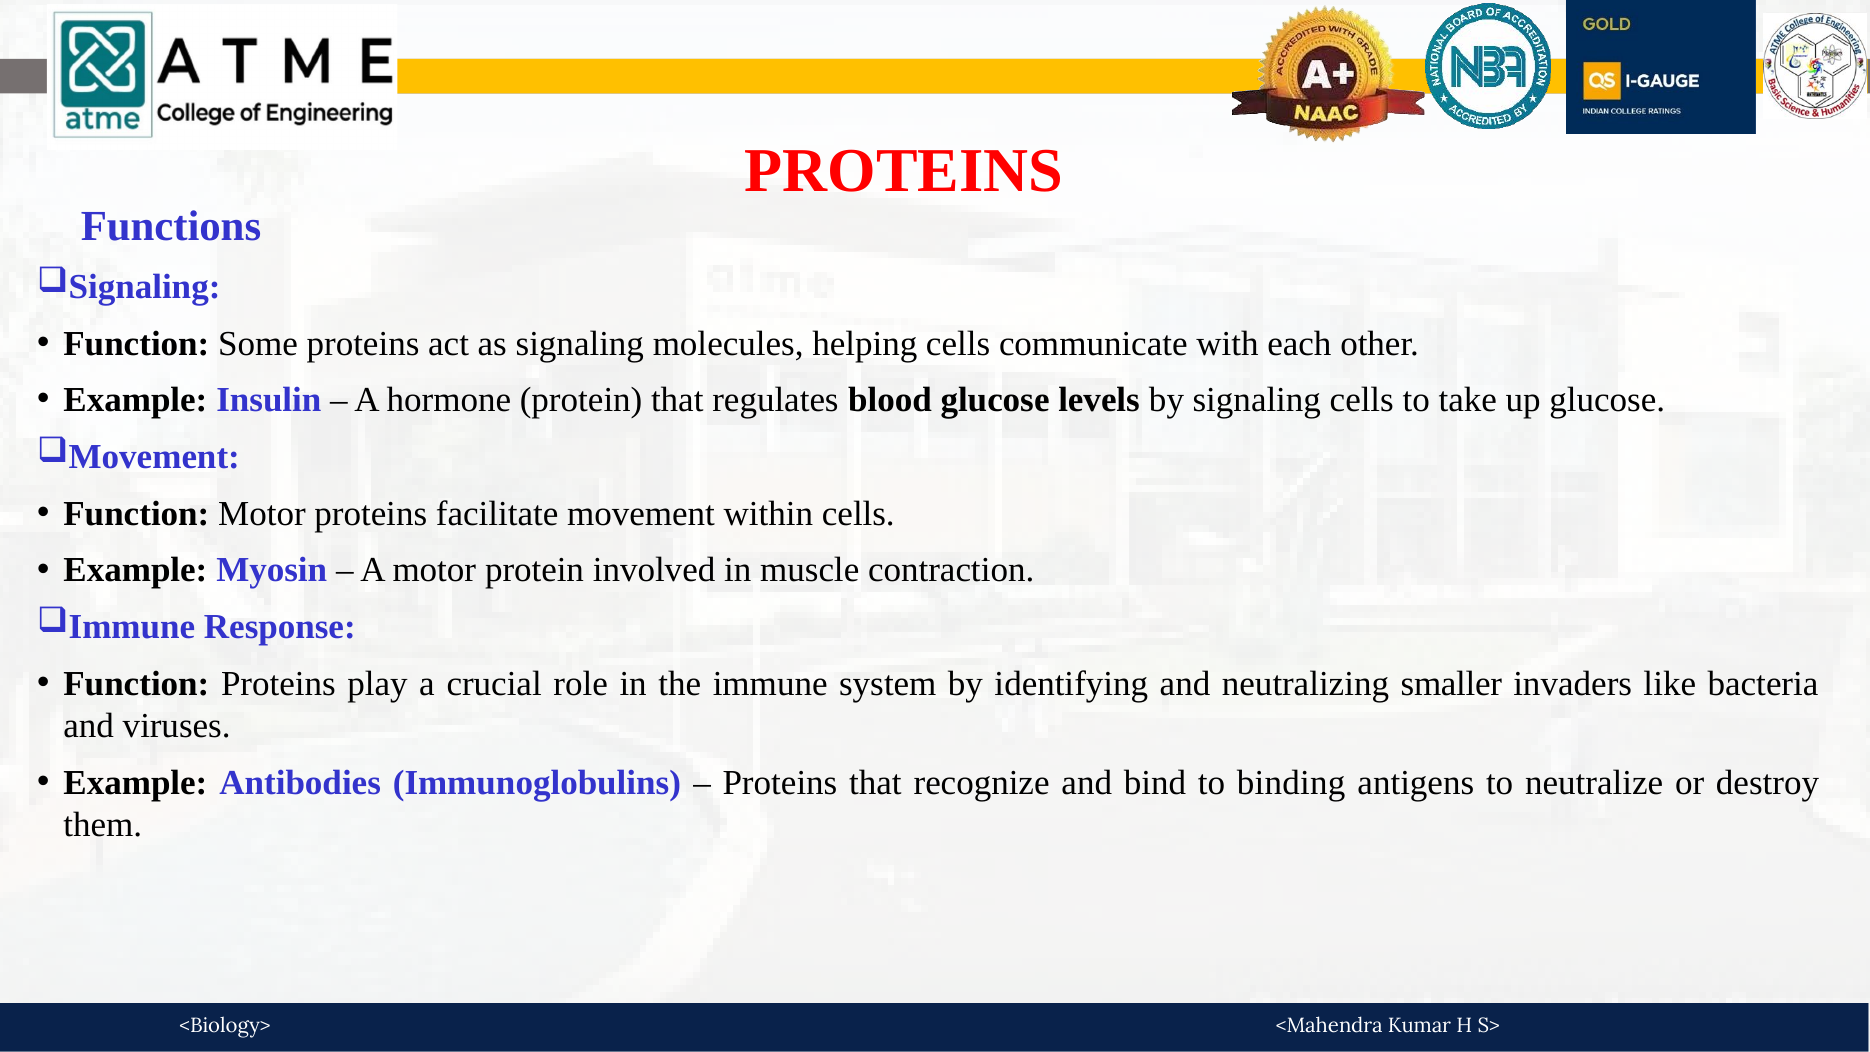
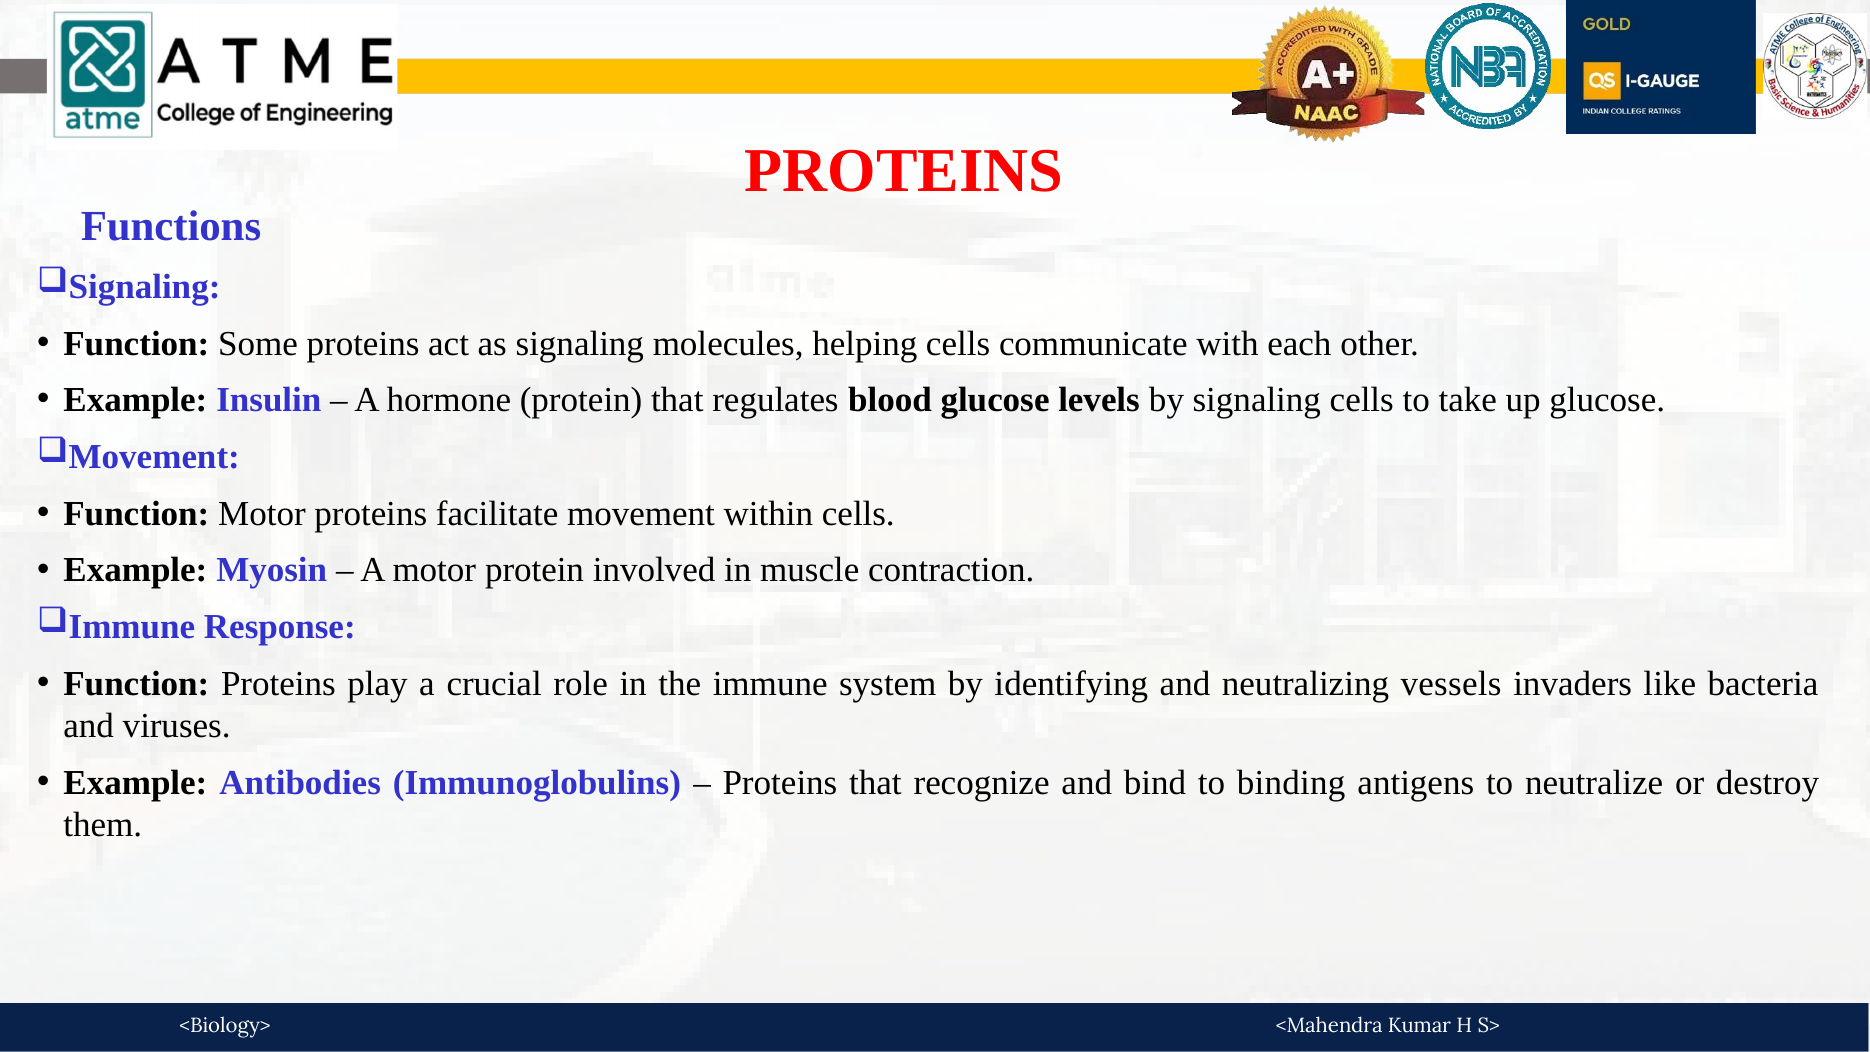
smaller: smaller -> vessels
